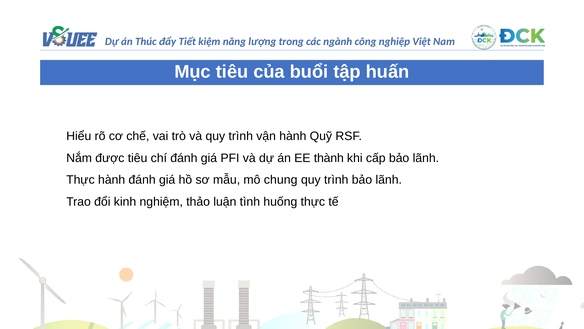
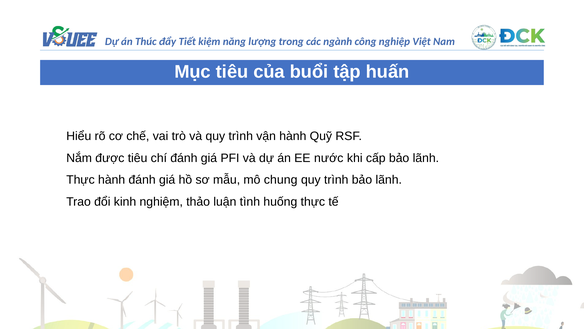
thành: thành -> nước
